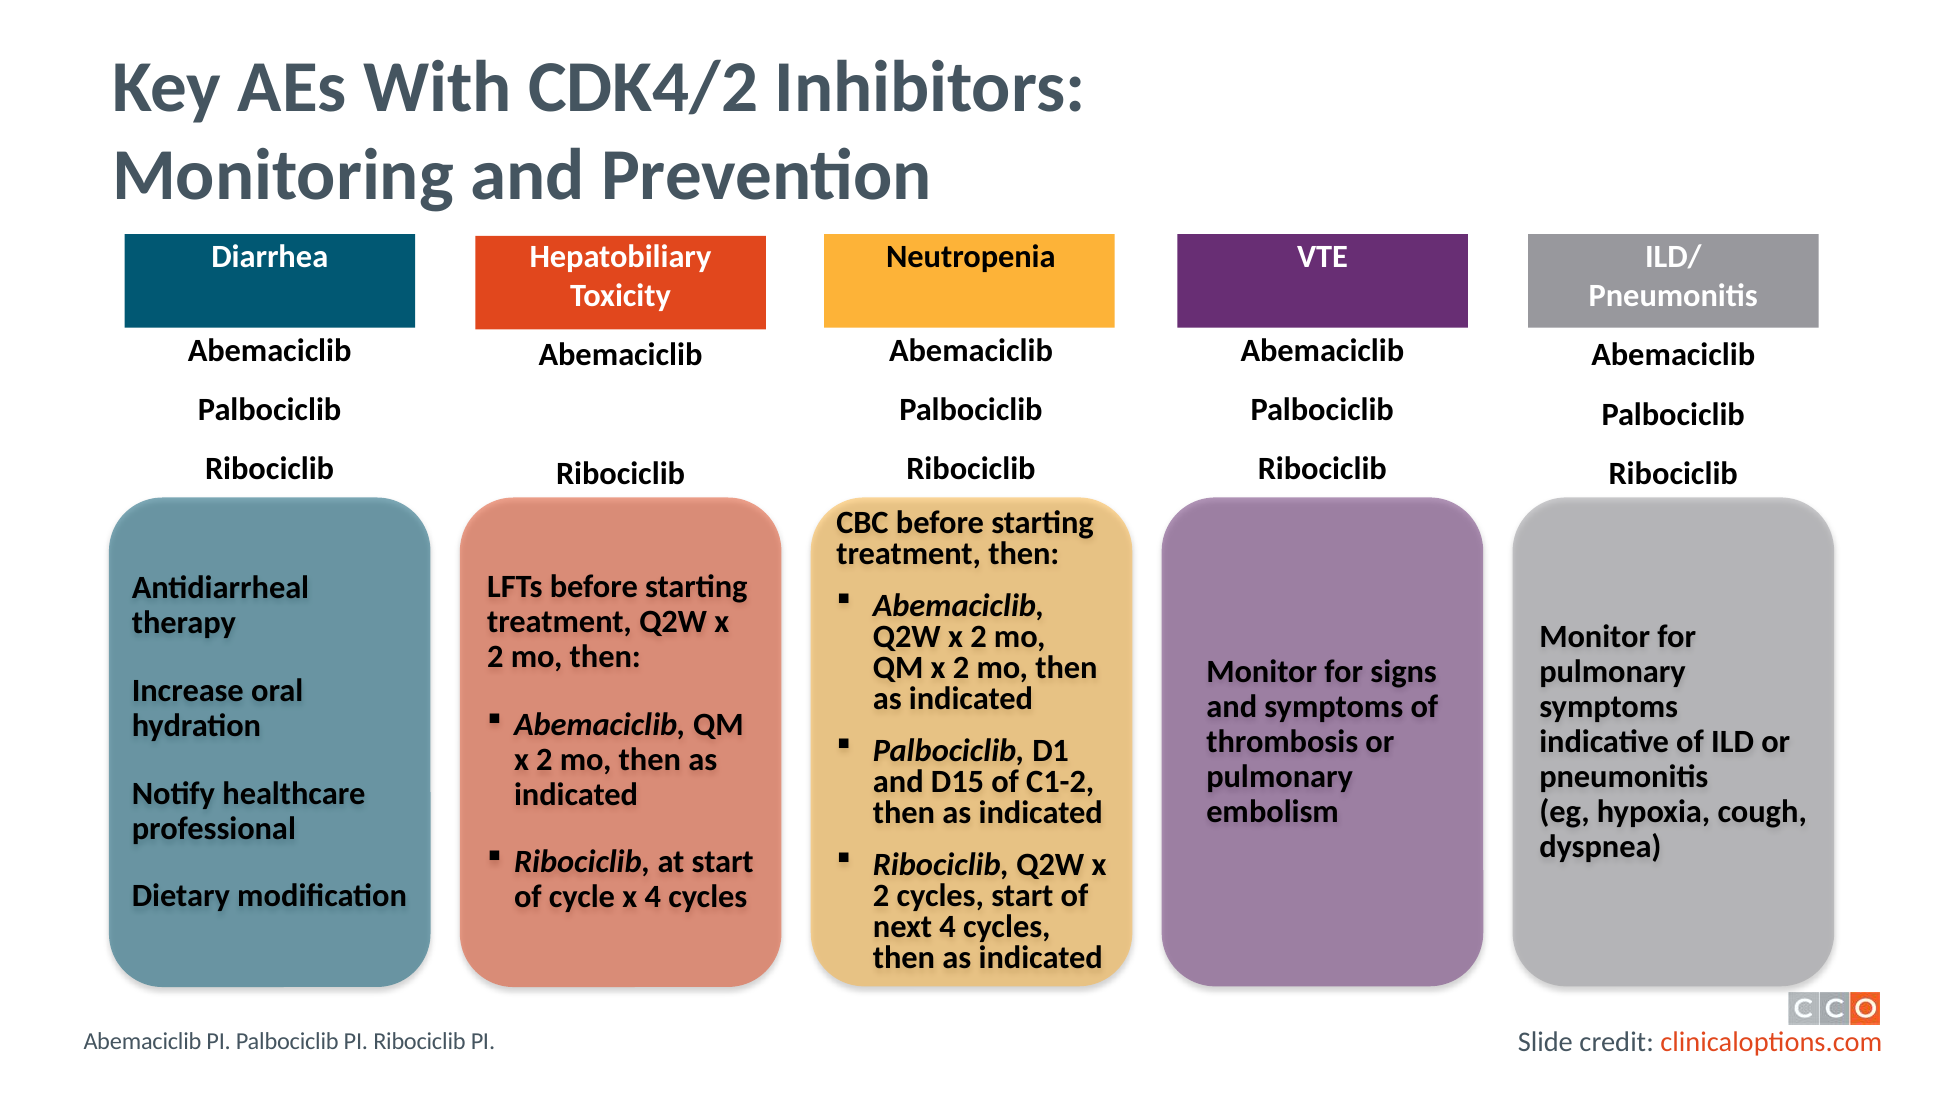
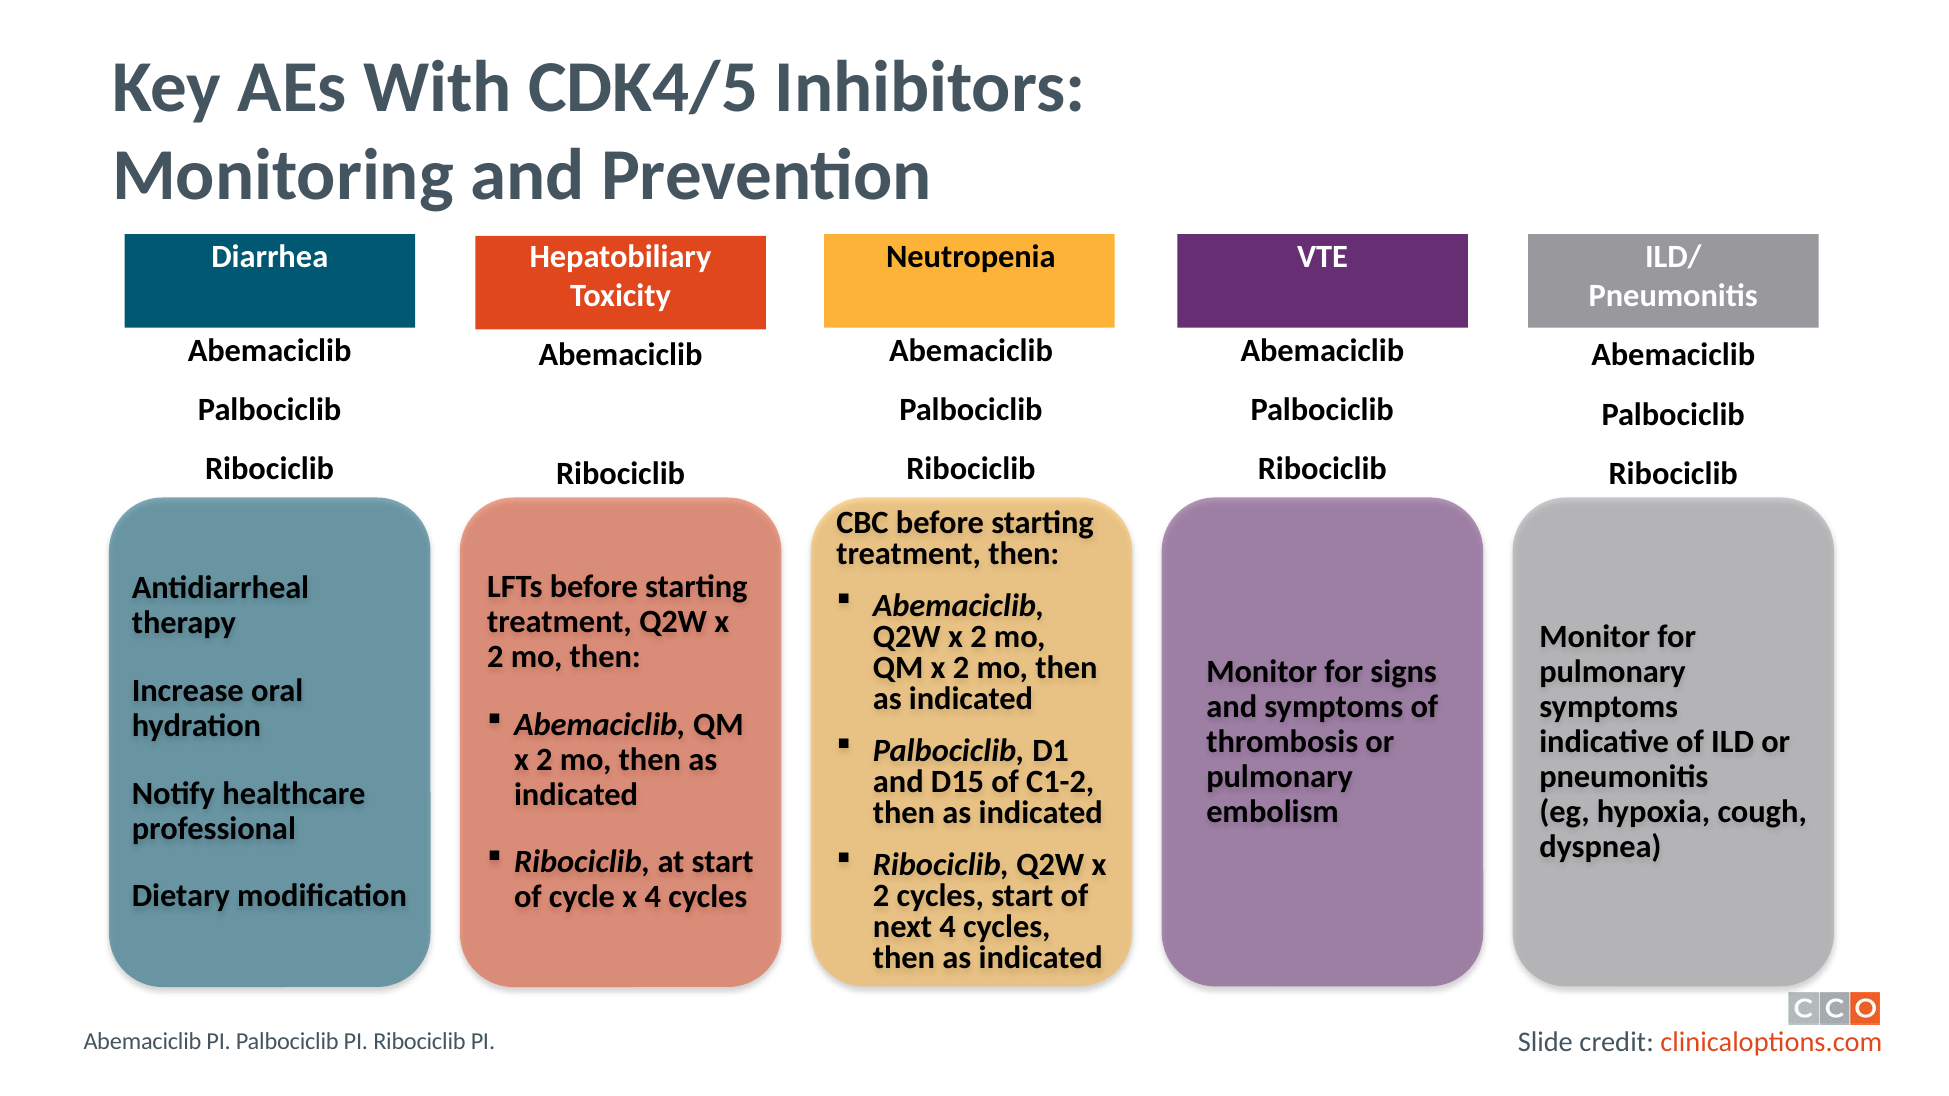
CDK4/2: CDK4/2 -> CDK4/5
